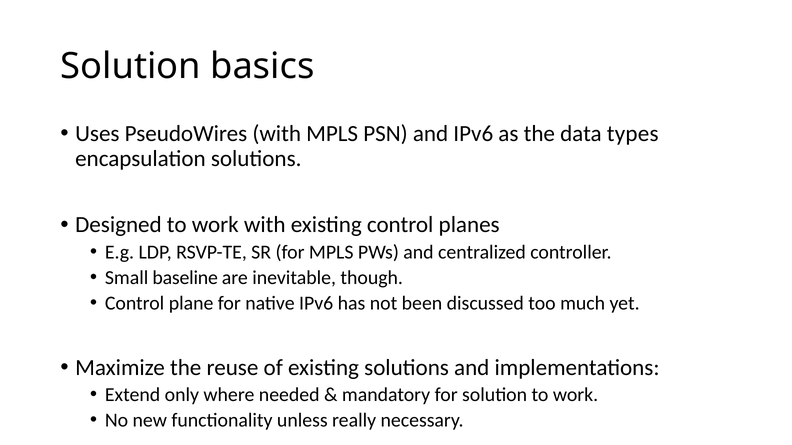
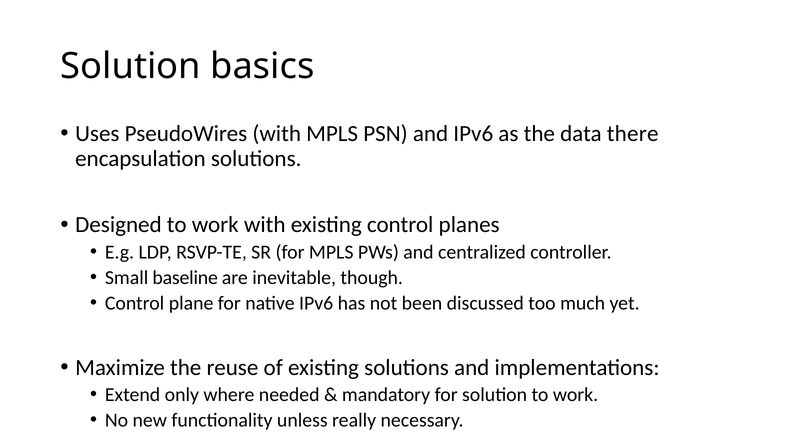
types: types -> there
